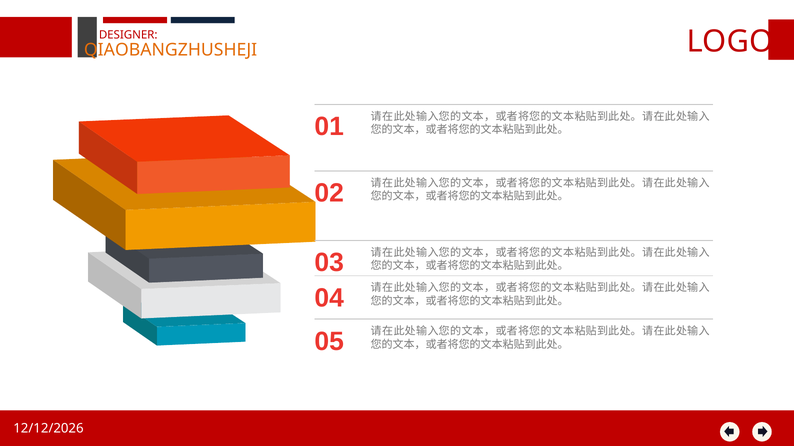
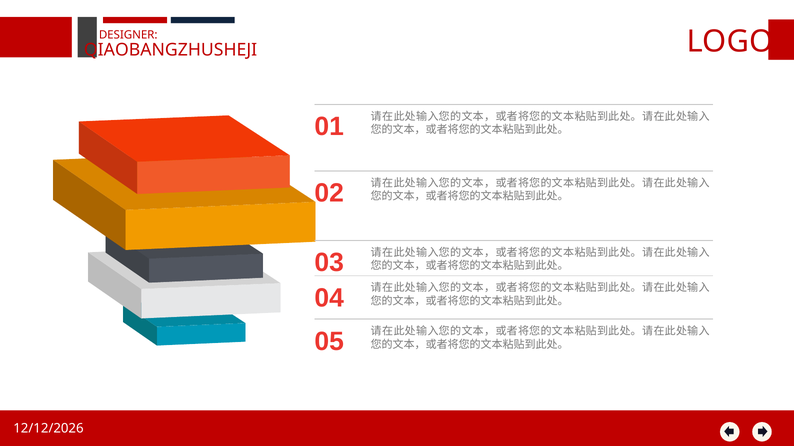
QIAOBANGZHUSHEJI colour: orange -> red
